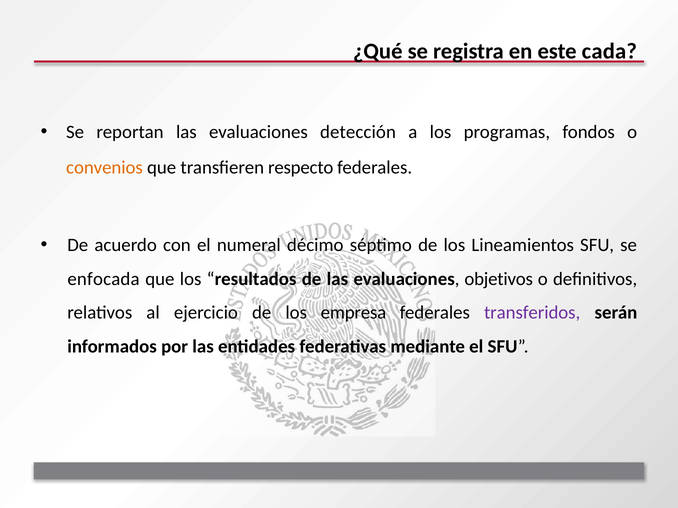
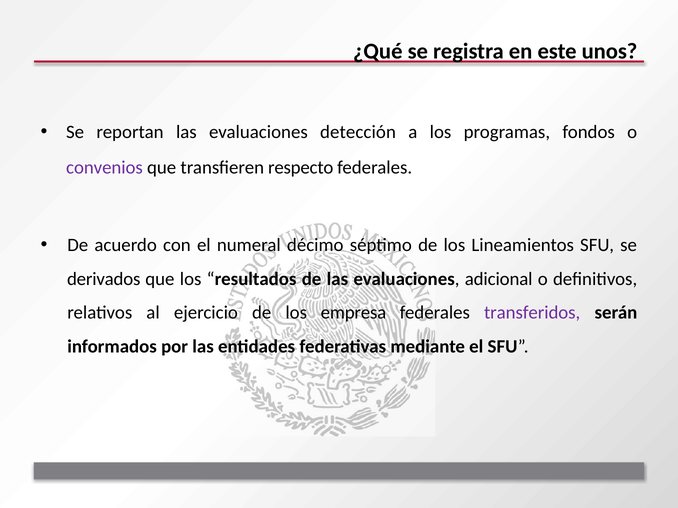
cada: cada -> unos
convenios colour: orange -> purple
enfocada: enfocada -> derivados
objetivos: objetivos -> adicional
